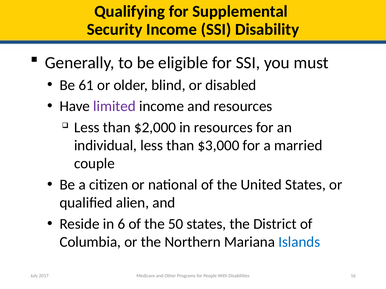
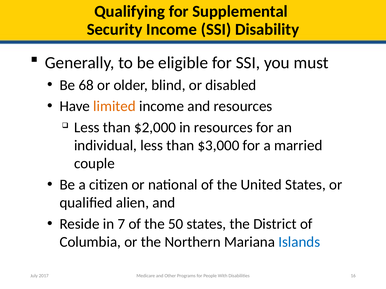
61: 61 -> 68
limited colour: purple -> orange
6: 6 -> 7
